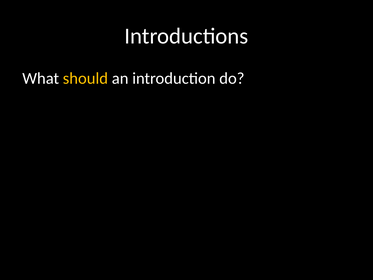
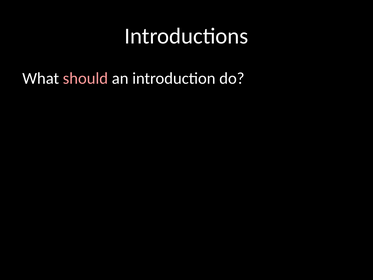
should colour: yellow -> pink
